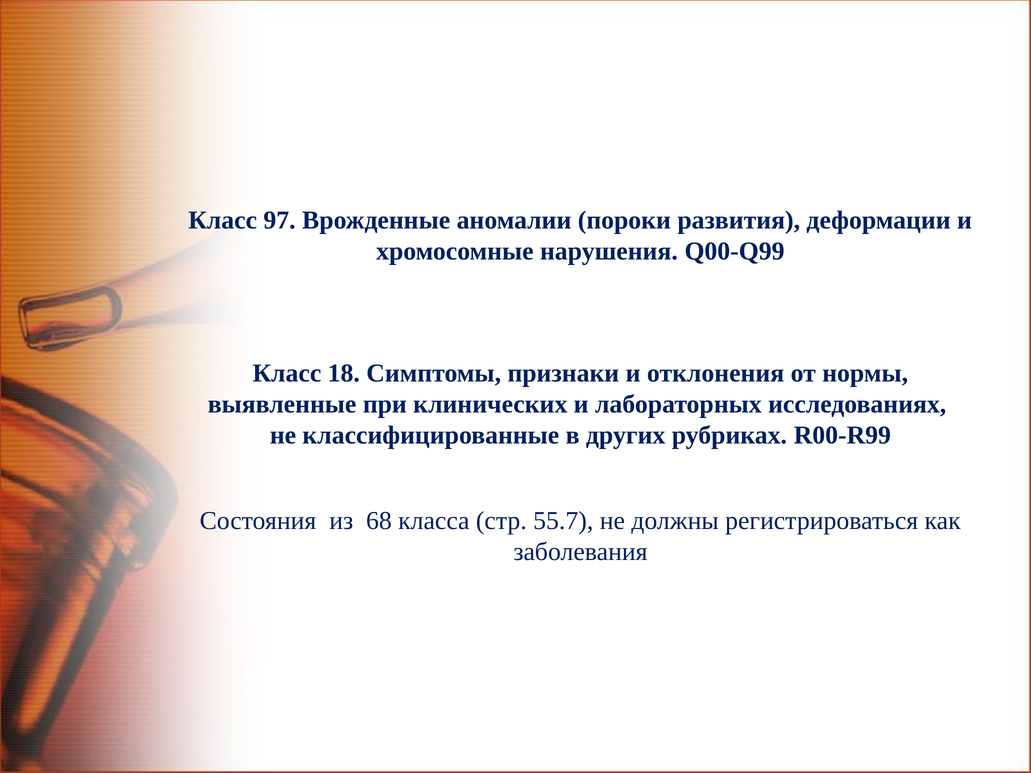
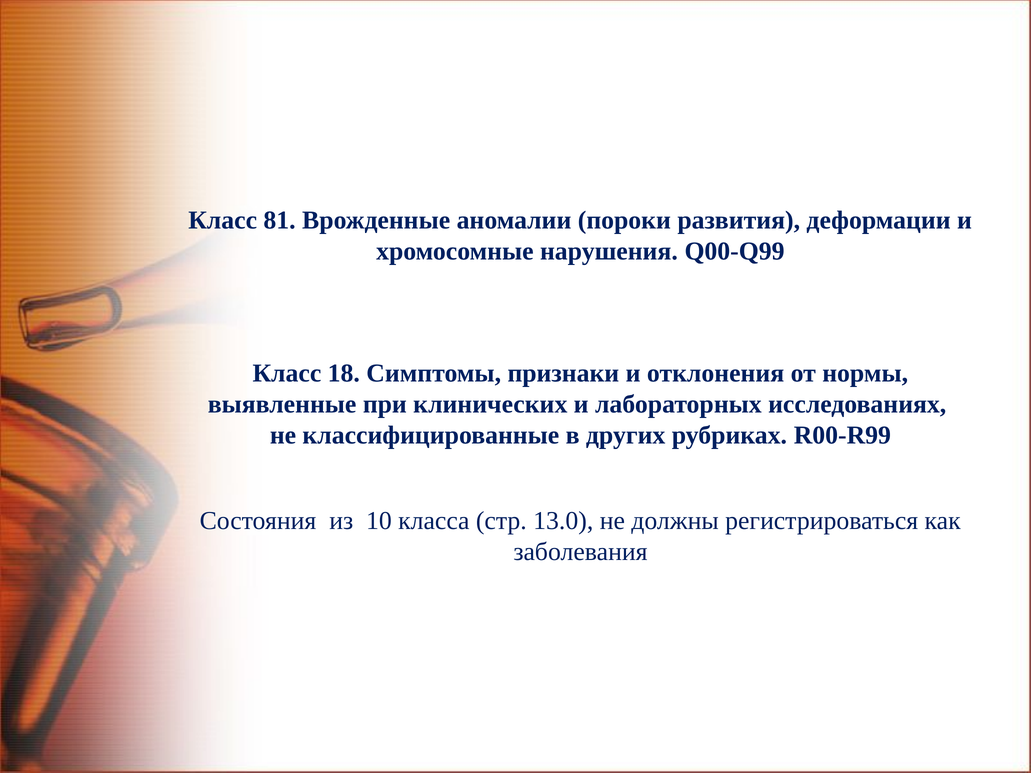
97: 97 -> 81
68: 68 -> 10
55.7: 55.7 -> 13.0
